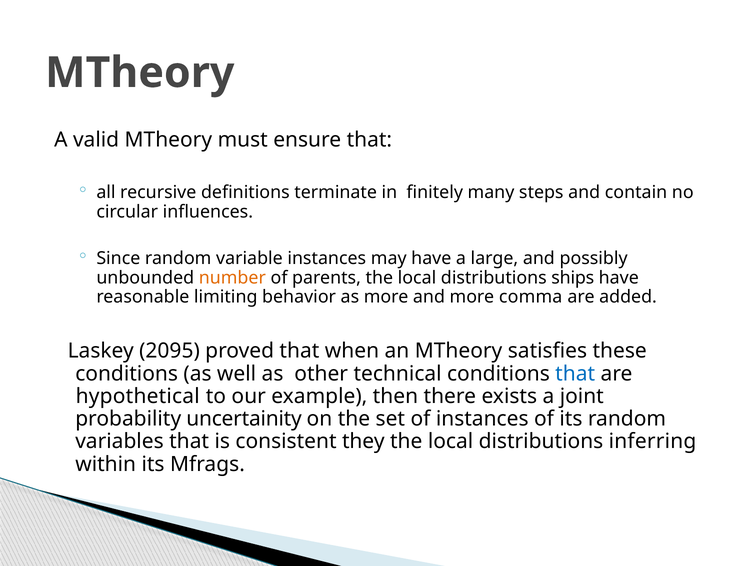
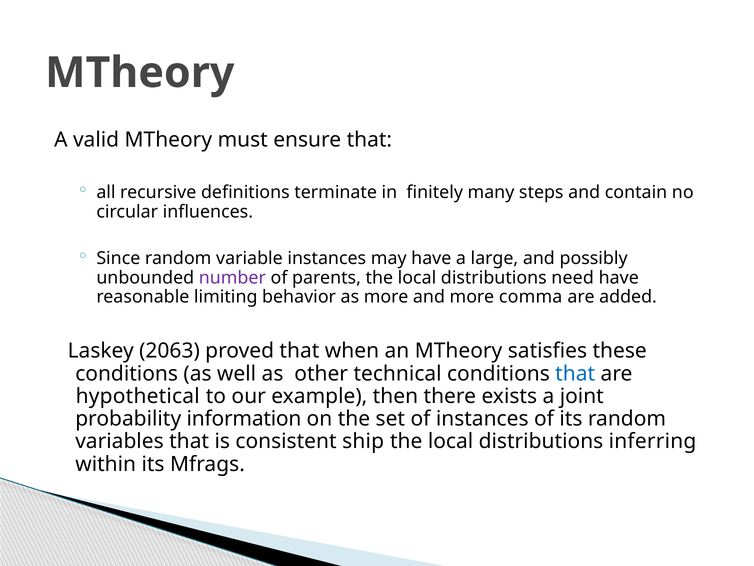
number colour: orange -> purple
ships: ships -> need
2095: 2095 -> 2063
uncertainity: uncertainity -> information
they: they -> ship
